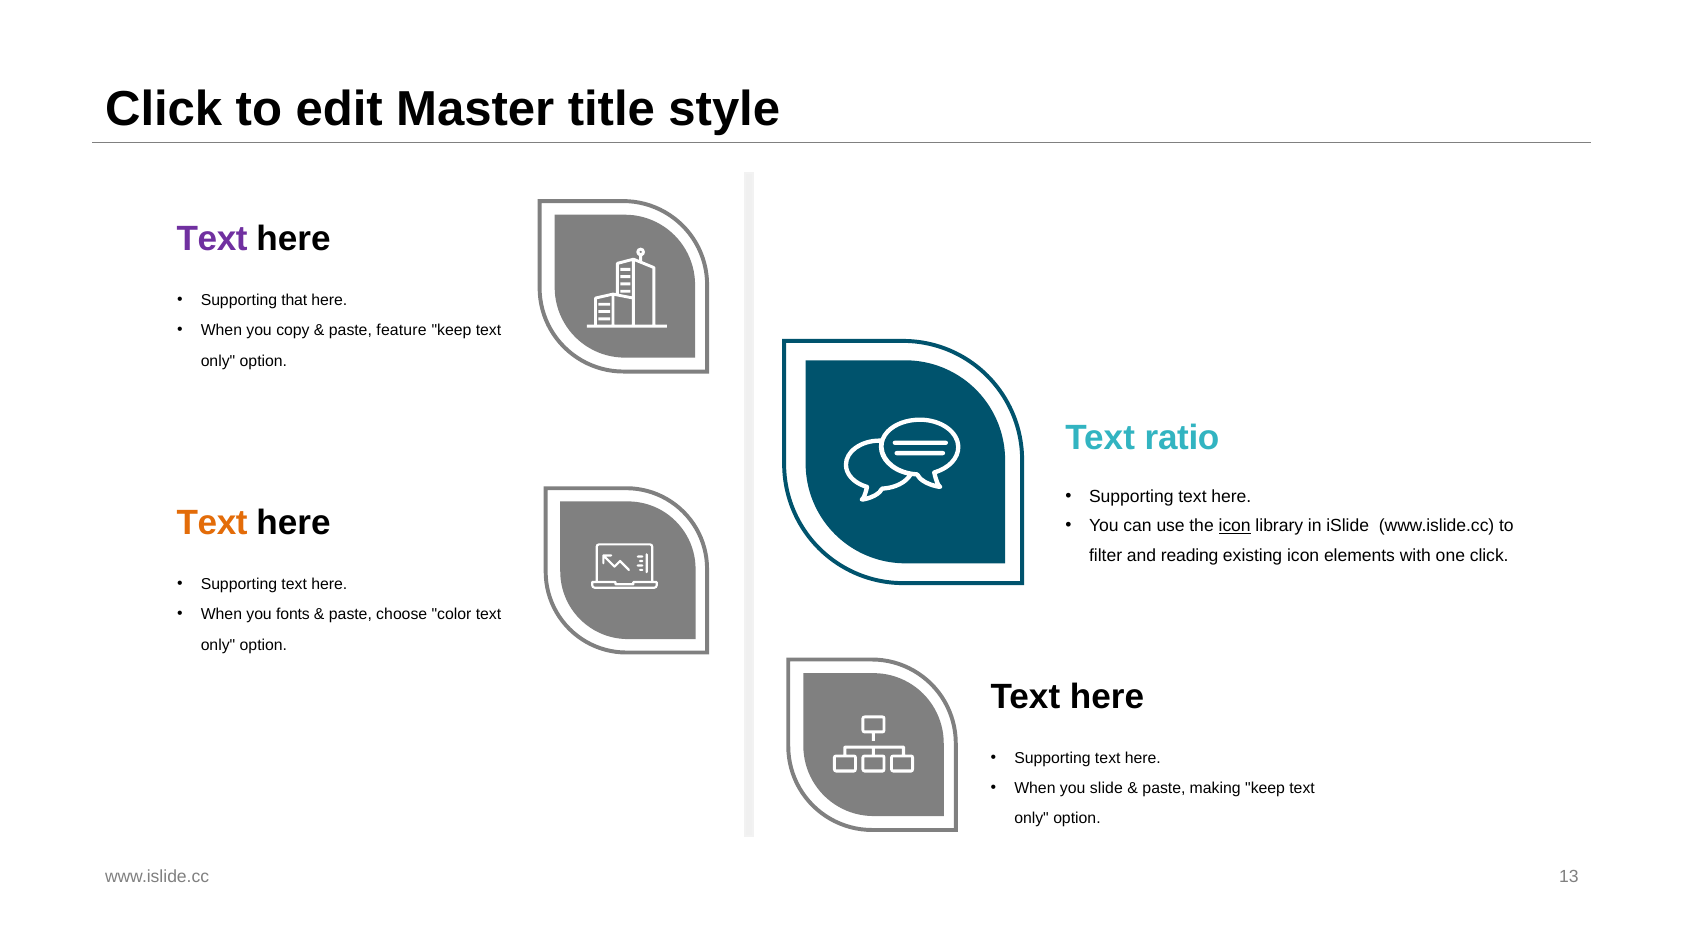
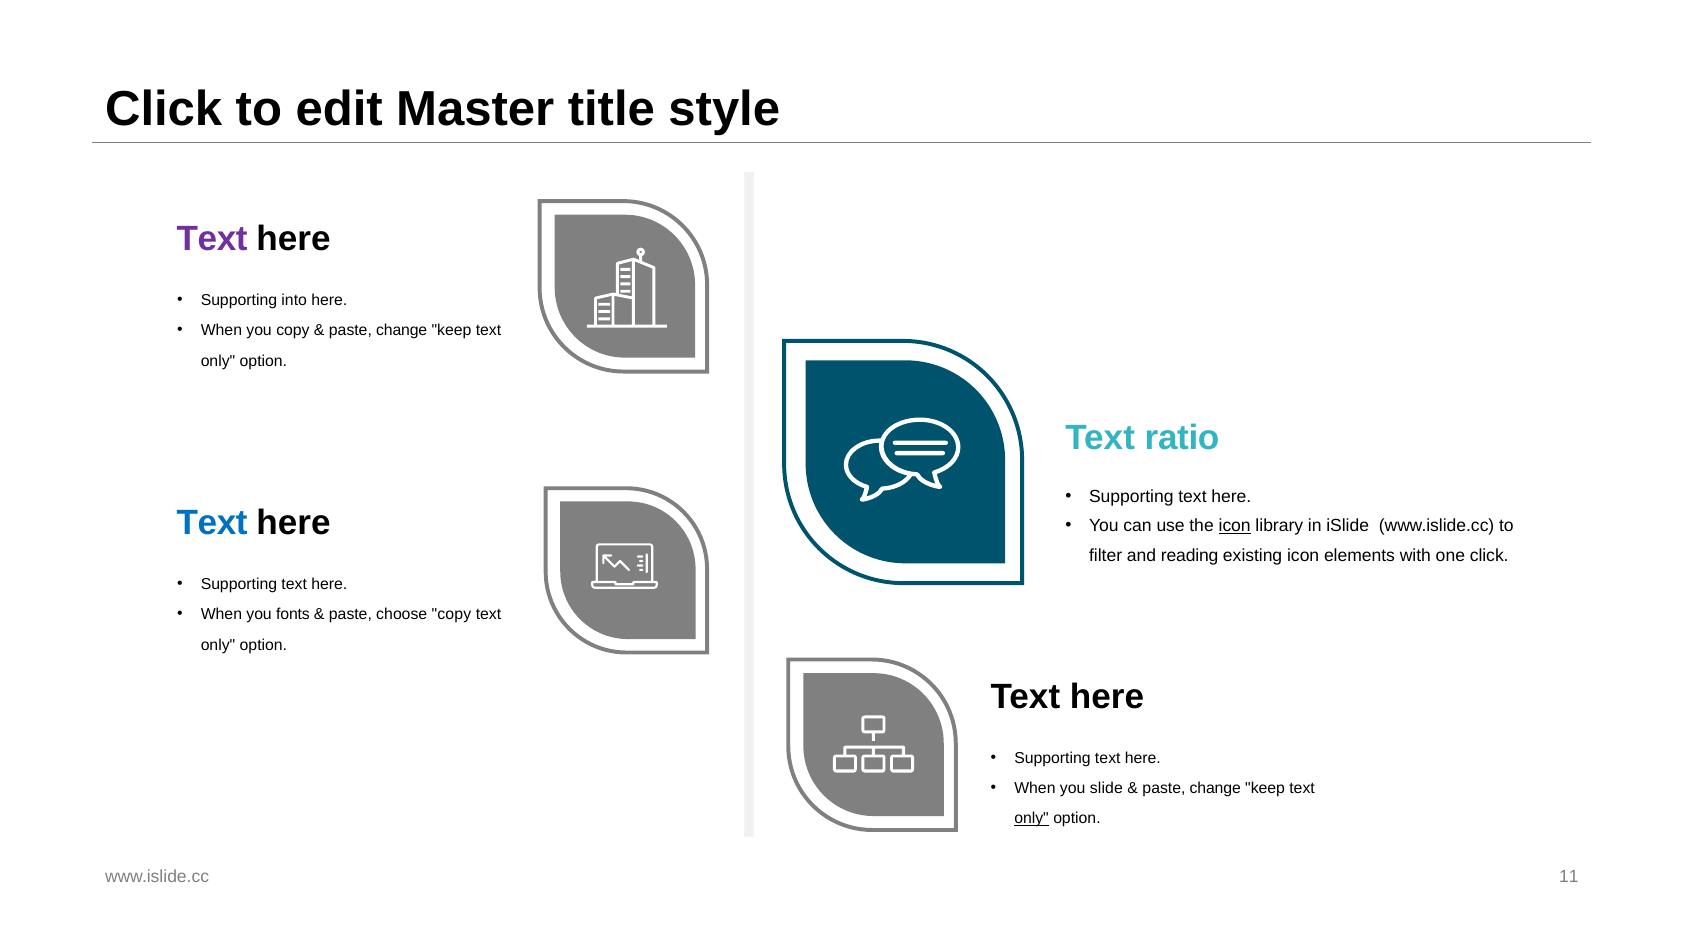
that: that -> into
feature at (402, 331): feature -> change
Text at (212, 523) colour: orange -> blue
choose color: color -> copy
making at (1215, 789): making -> change
only at (1032, 819) underline: none -> present
13: 13 -> 11
